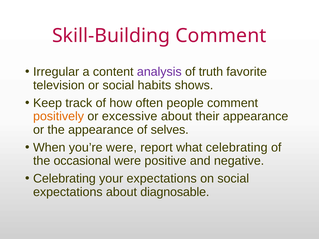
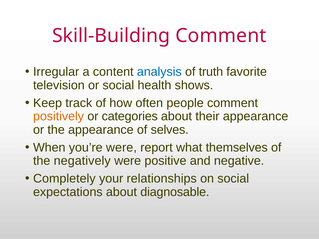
analysis colour: purple -> blue
habits: habits -> health
excessive: excessive -> categories
what celebrating: celebrating -> themselves
occasional: occasional -> negatively
Celebrating at (64, 179): Celebrating -> Completely
your expectations: expectations -> relationships
